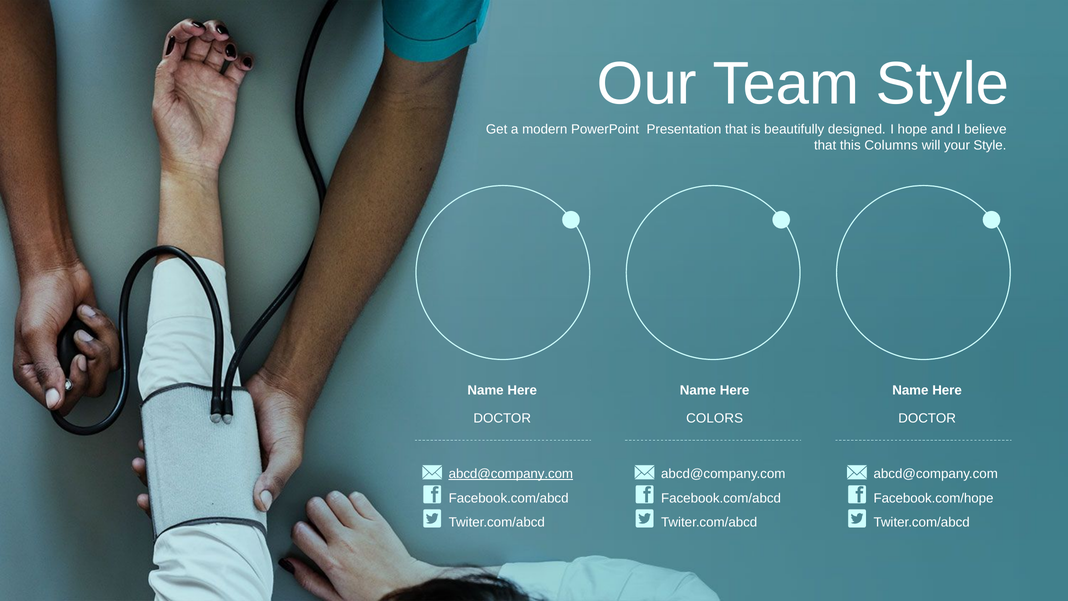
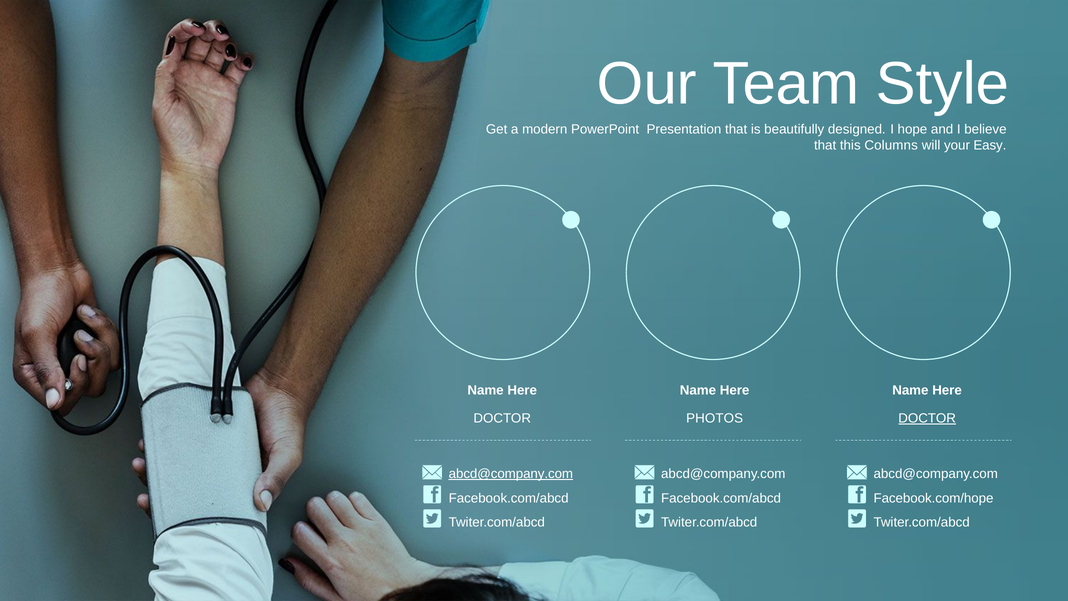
your Style: Style -> Easy
COLORS: COLORS -> PHOTOS
DOCTOR at (927, 418) underline: none -> present
